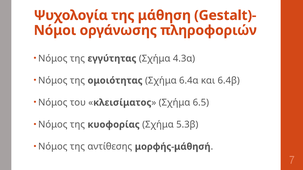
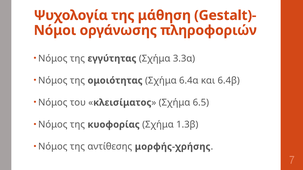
4.3α: 4.3α -> 3.3α
5.3β: 5.3β -> 1.3β
μορφής-μάθησή: μορφής-μάθησή -> μορφής-χρήσης
